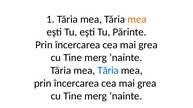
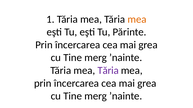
Tăria at (108, 71) colour: blue -> purple
